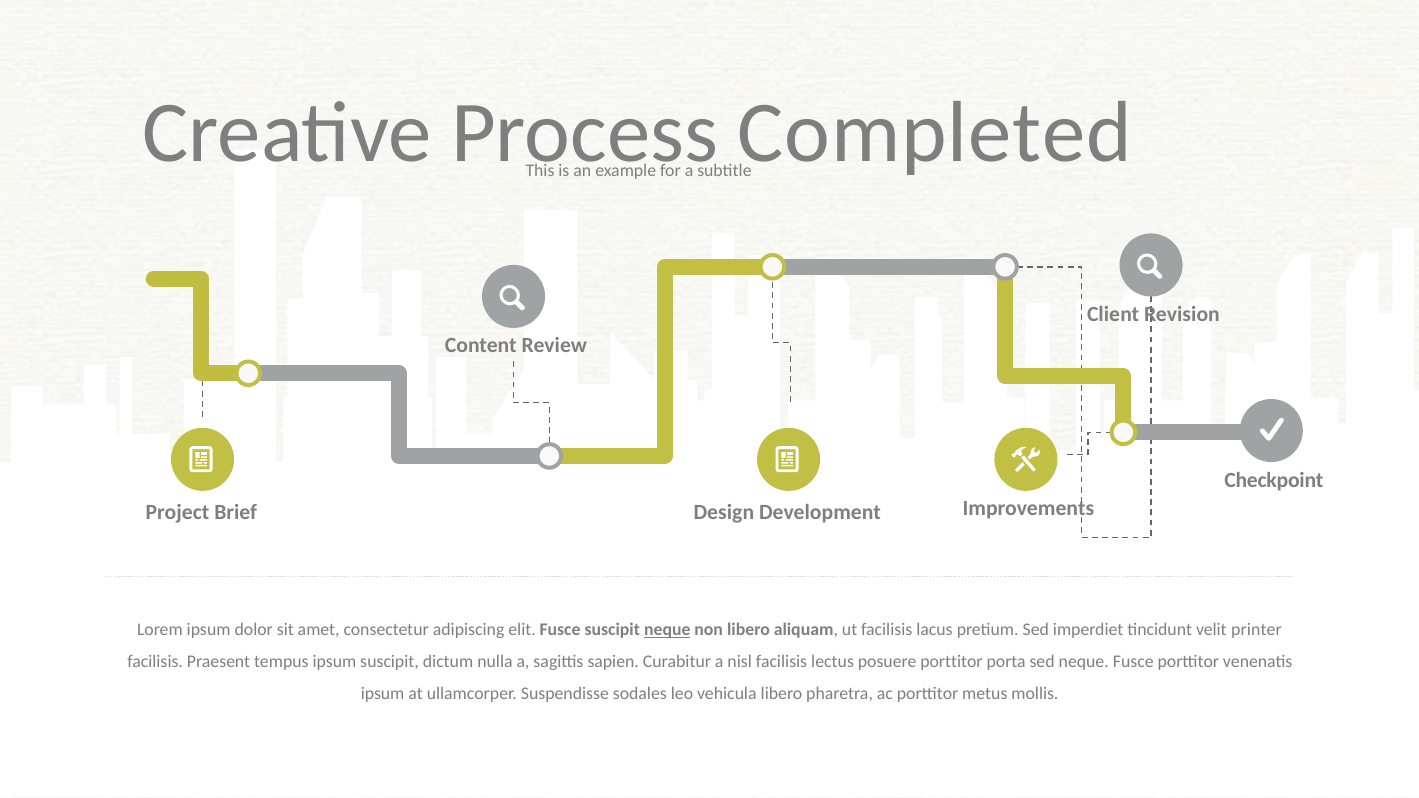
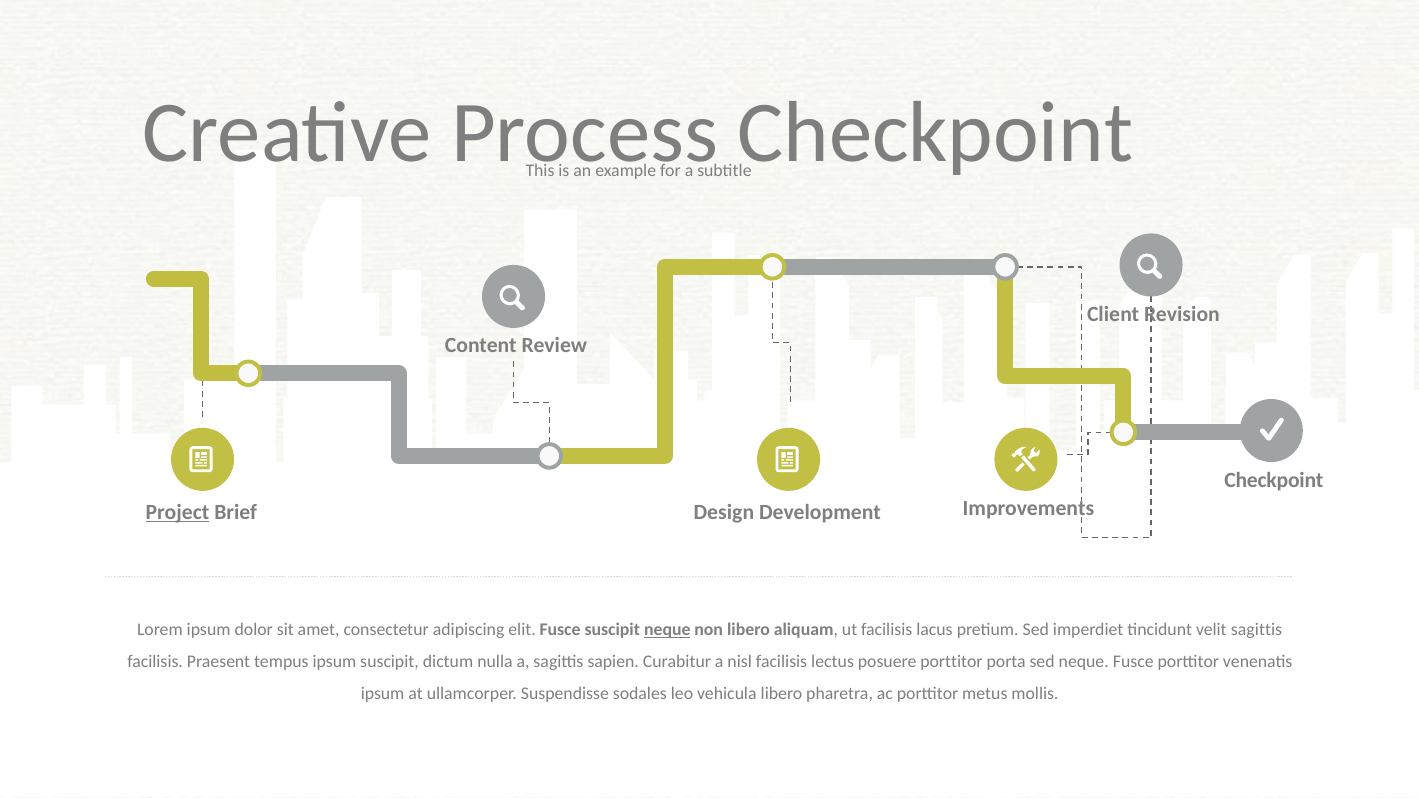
Completed at (935, 133): Completed -> Checkpoint
Project underline: none -> present
velit printer: printer -> sagittis
